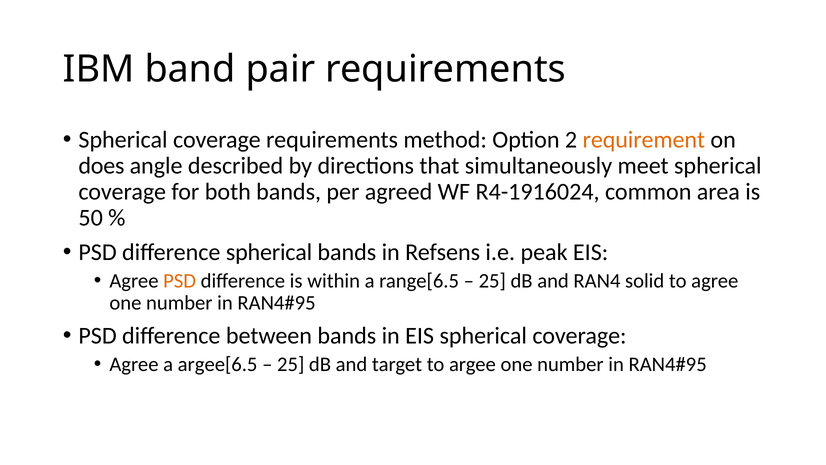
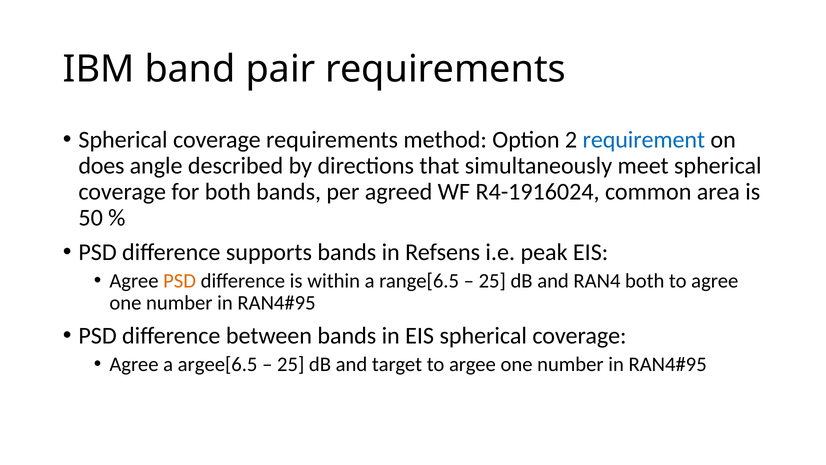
requirement colour: orange -> blue
difference spherical: spherical -> supports
RAN4 solid: solid -> both
